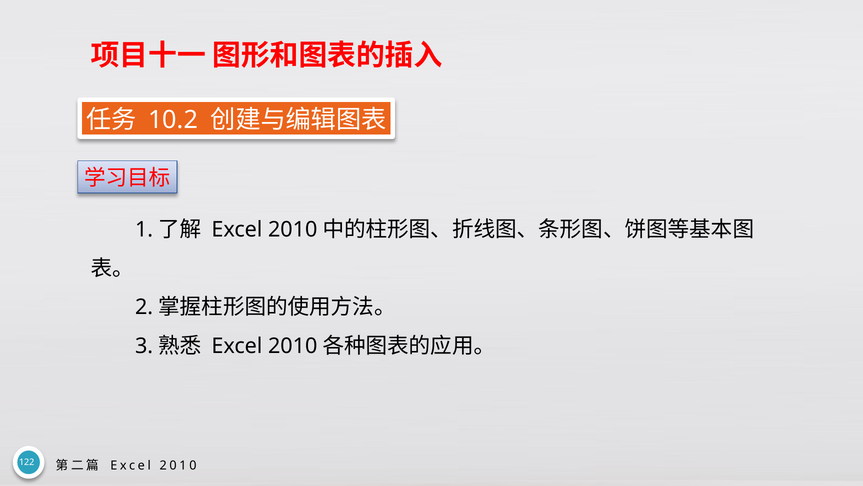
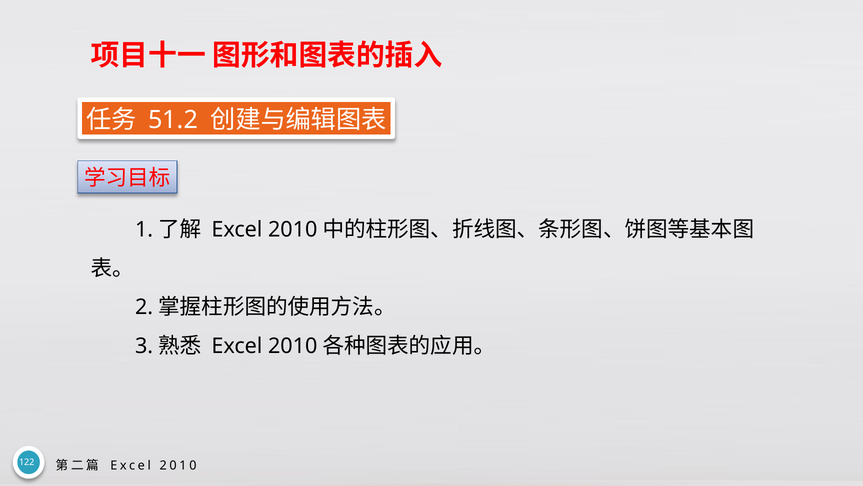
10.2: 10.2 -> 51.2
